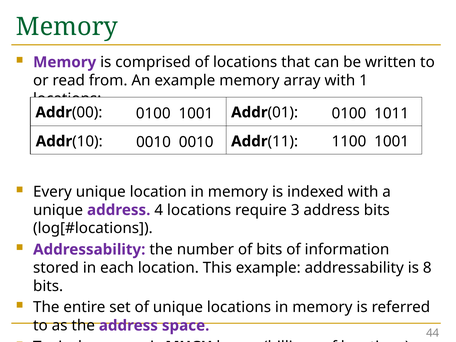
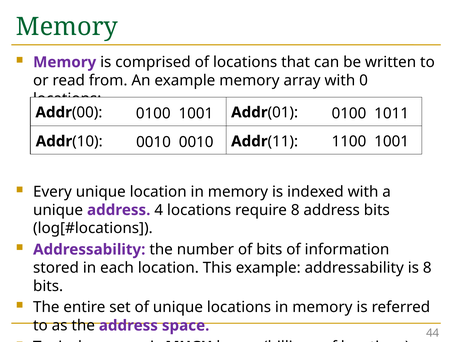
1: 1 -> 0
require 3: 3 -> 8
